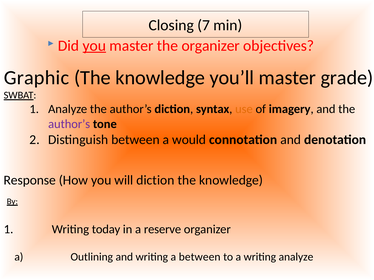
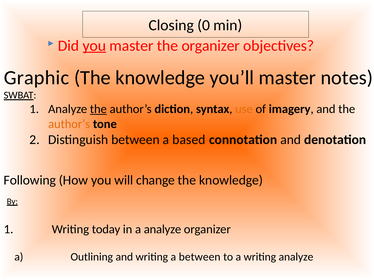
7: 7 -> 0
grade: grade -> notes
the at (98, 109) underline: none -> present
author’s at (69, 124) colour: purple -> orange
would: would -> based
Response: Response -> Following
will diction: diction -> change
a reserve: reserve -> analyze
